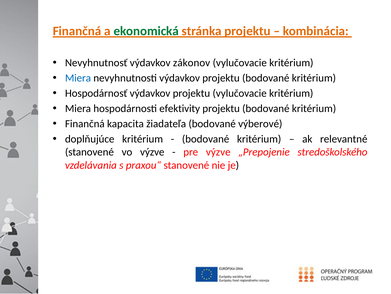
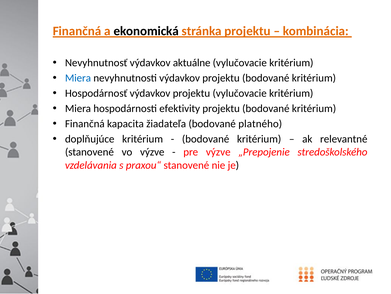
ekonomická colour: green -> black
zákonov: zákonov -> aktuálne
výberové: výberové -> platného
